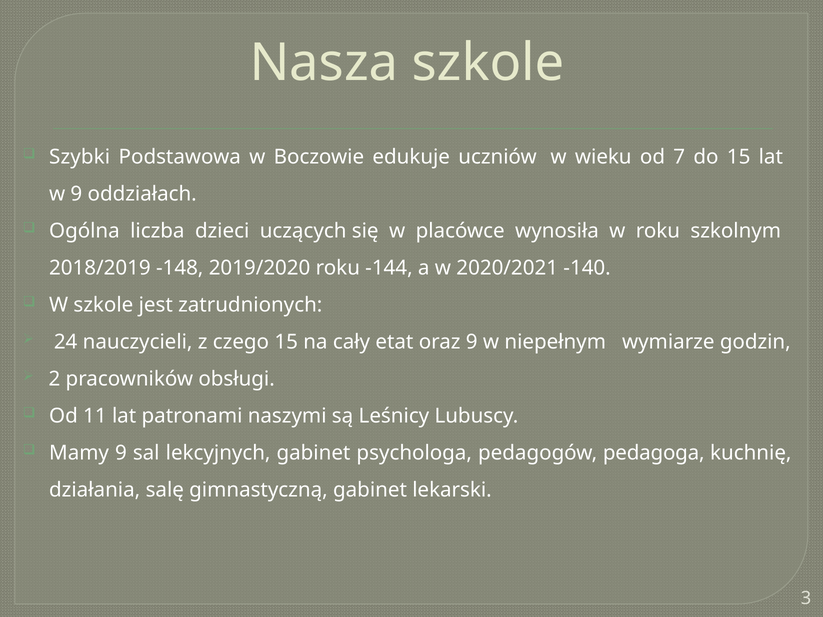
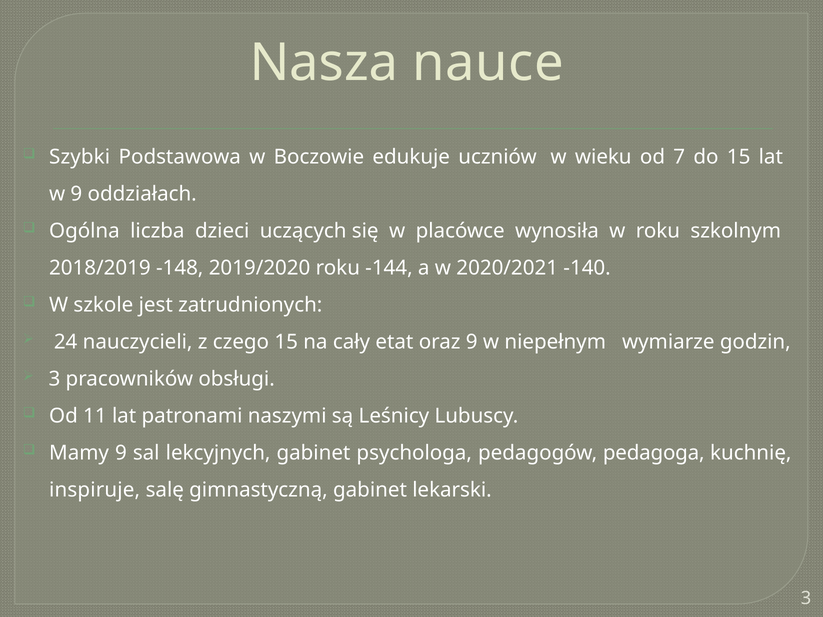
Nasza szkole: szkole -> nauce
2 at (54, 379): 2 -> 3
działania: działania -> inspiruje
